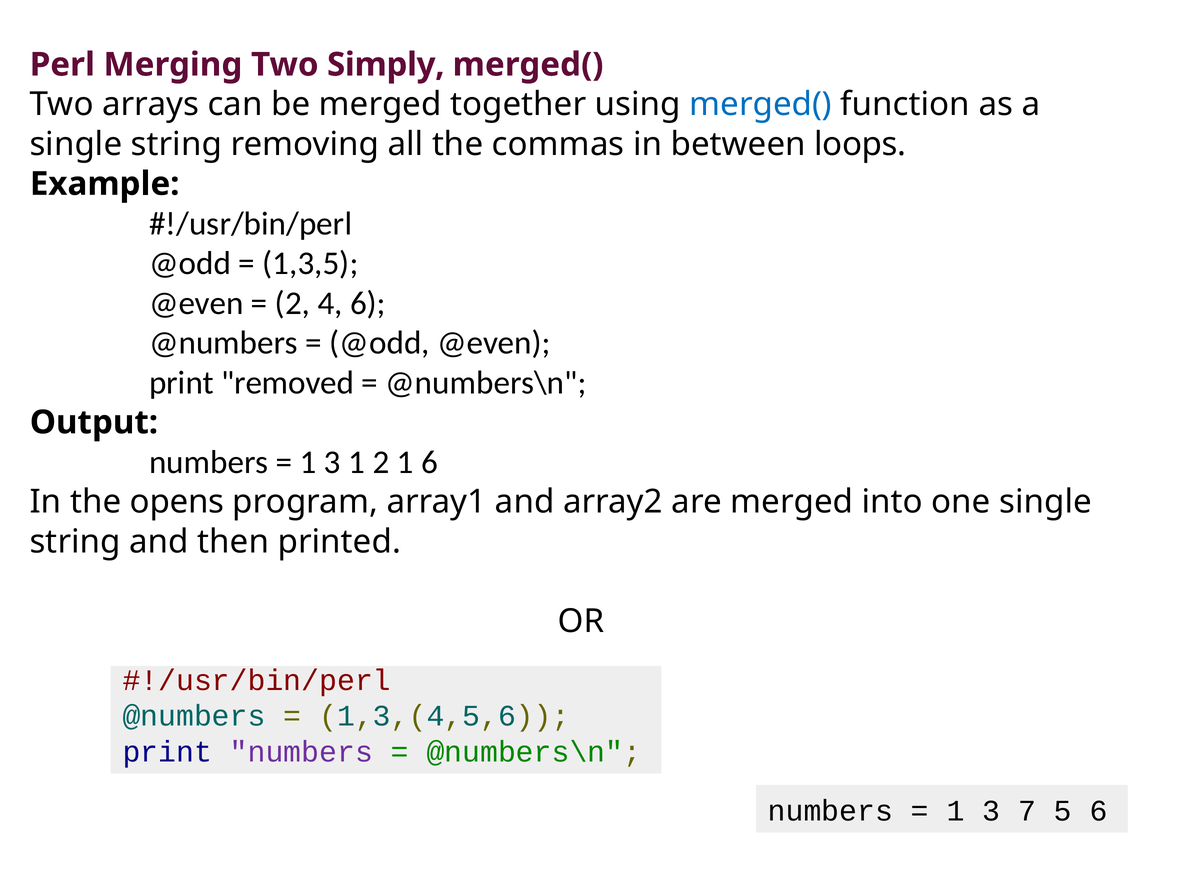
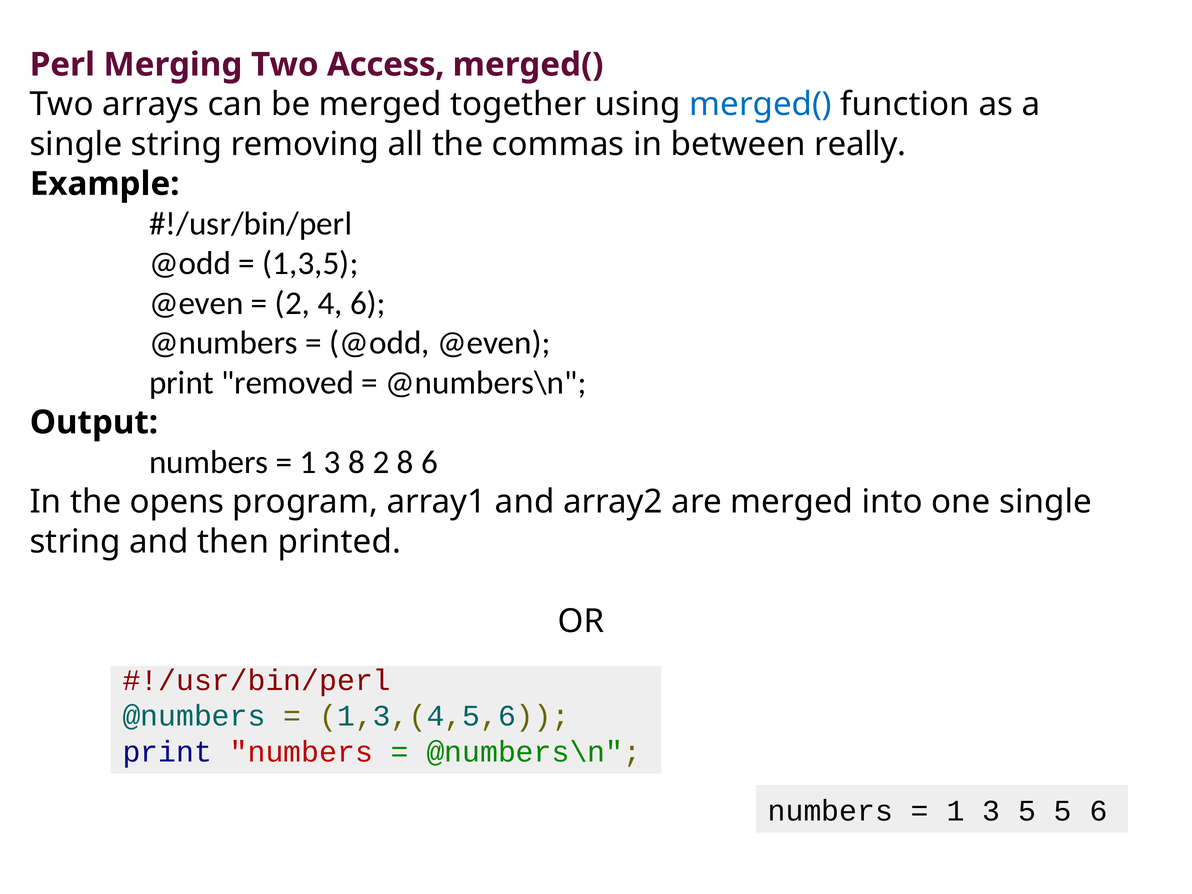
Simply: Simply -> Access
loops: loops -> really
3 1: 1 -> 8
2 1: 1 -> 8
numbers at (301, 752) colour: purple -> red
3 7: 7 -> 5
